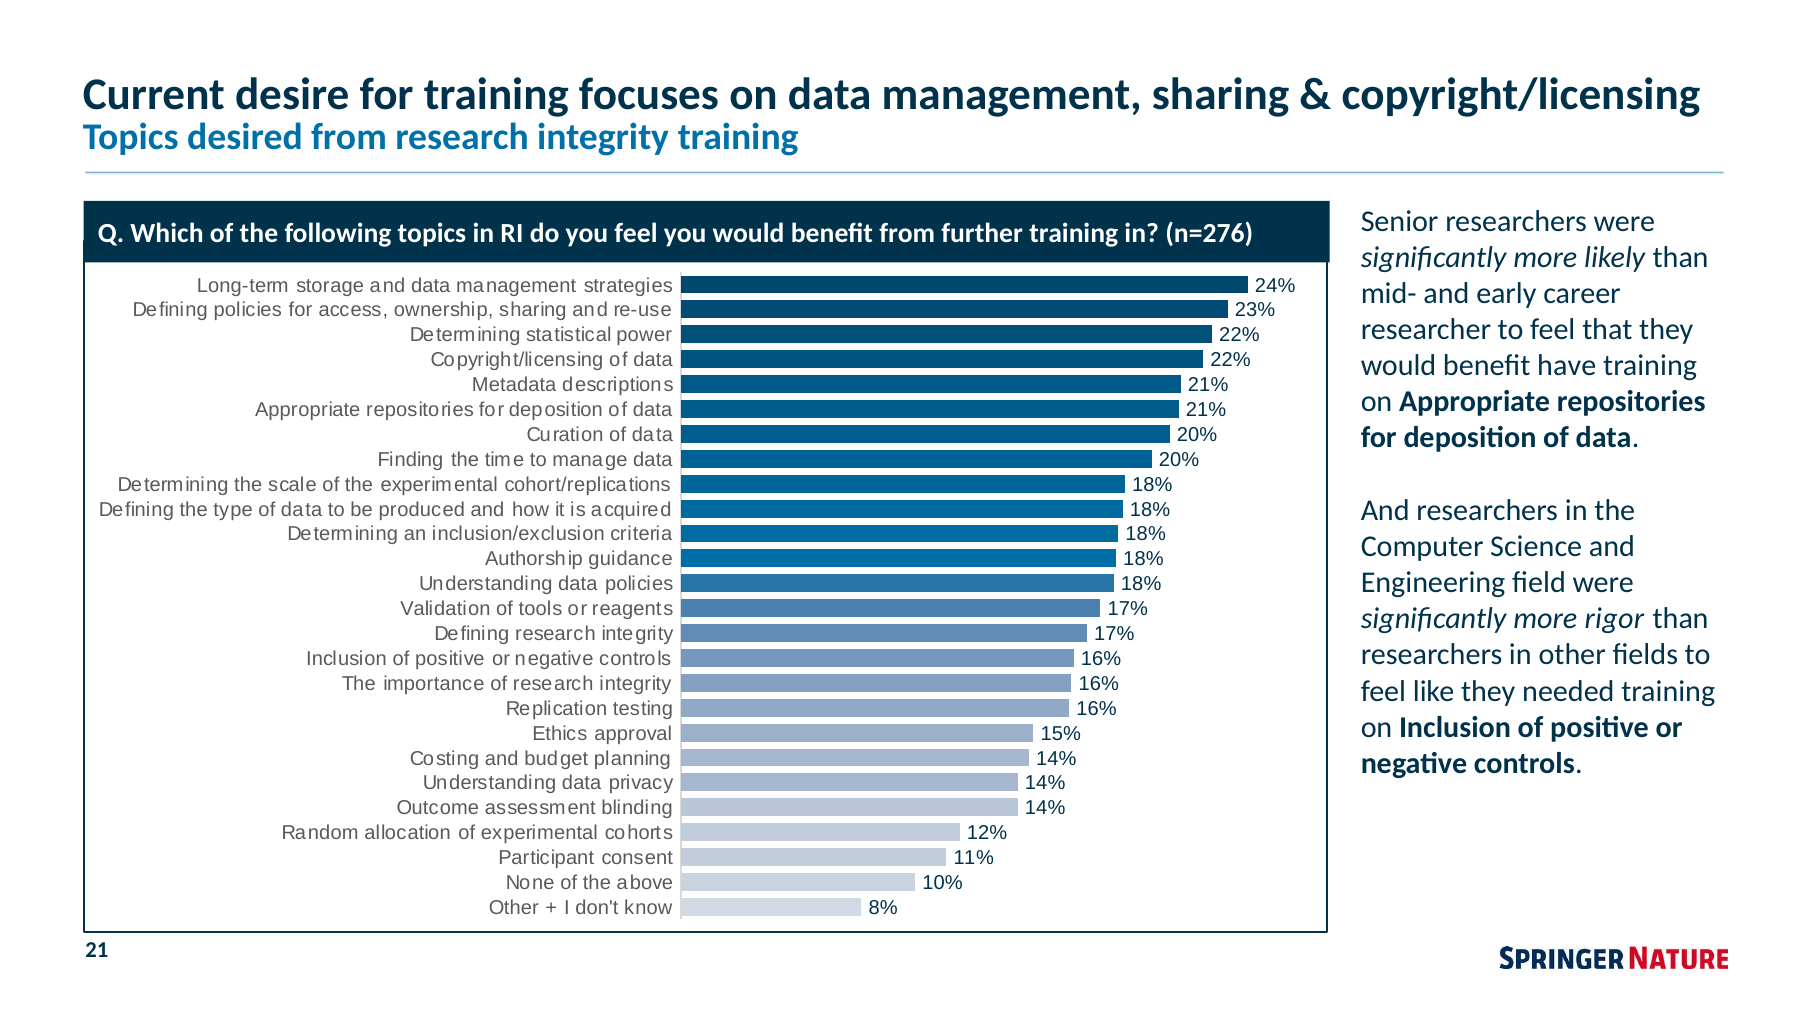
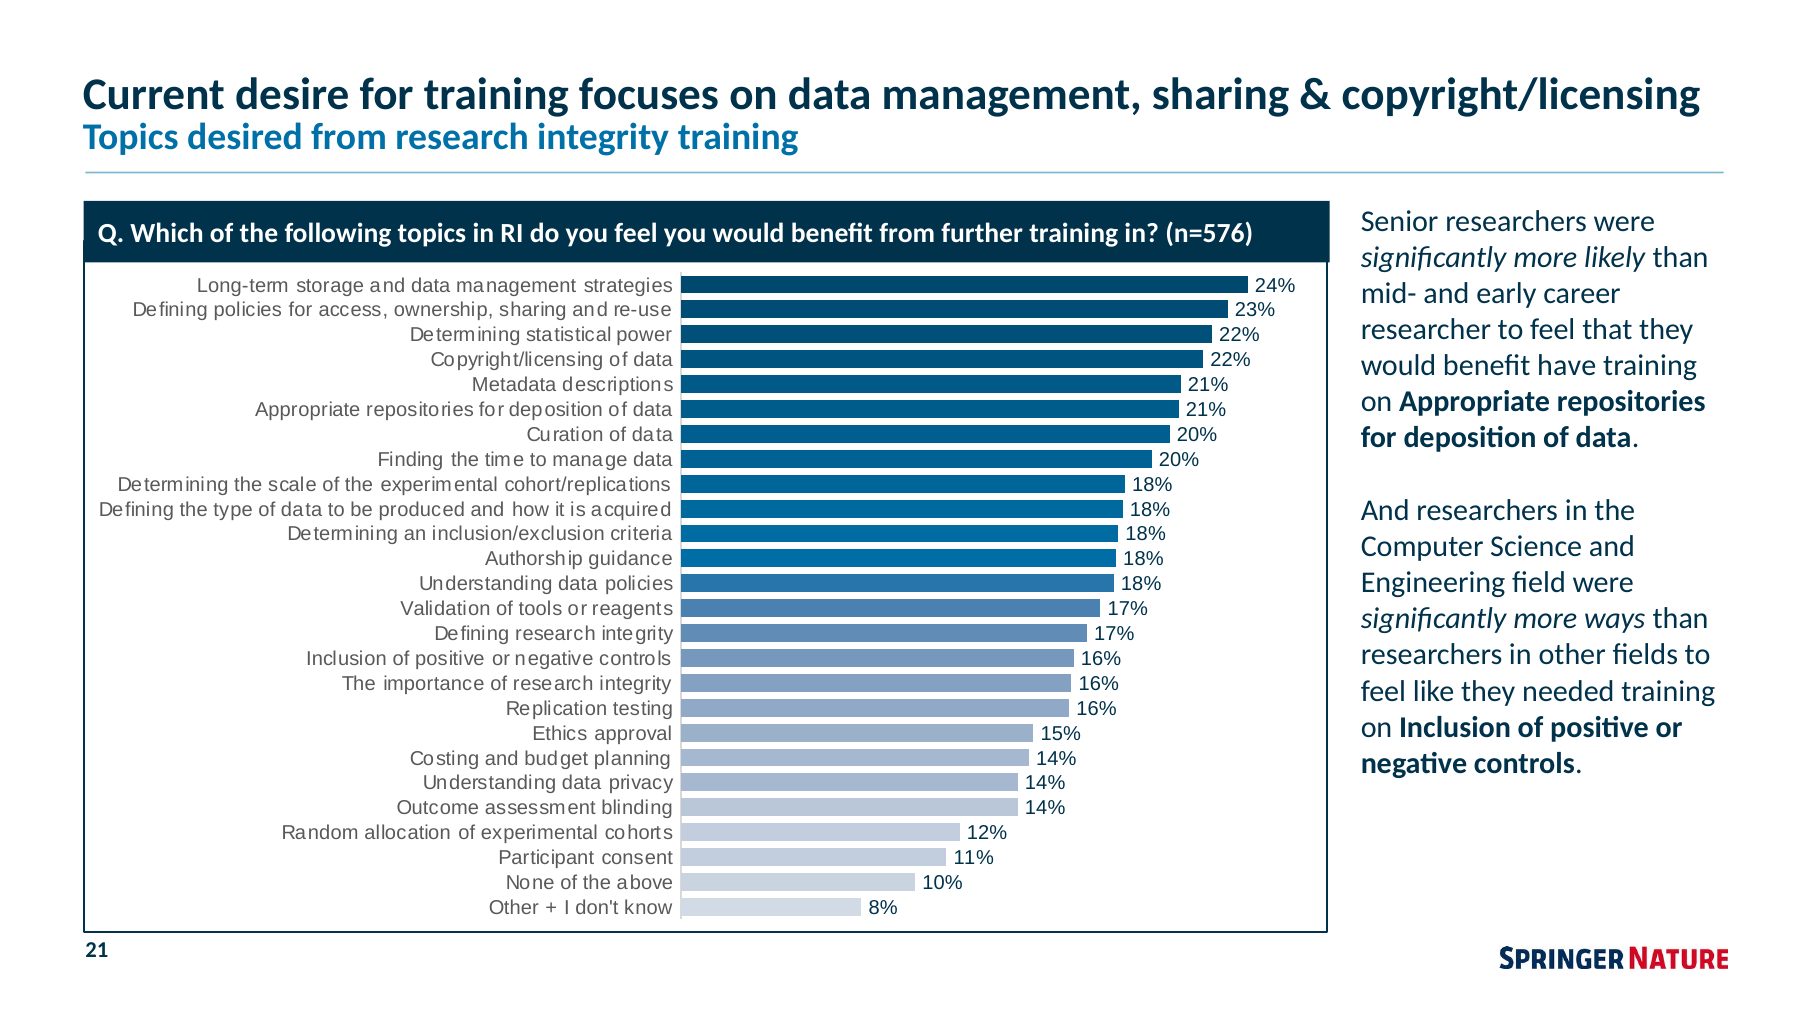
n=276: n=276 -> n=576
rigor: rigor -> ways
